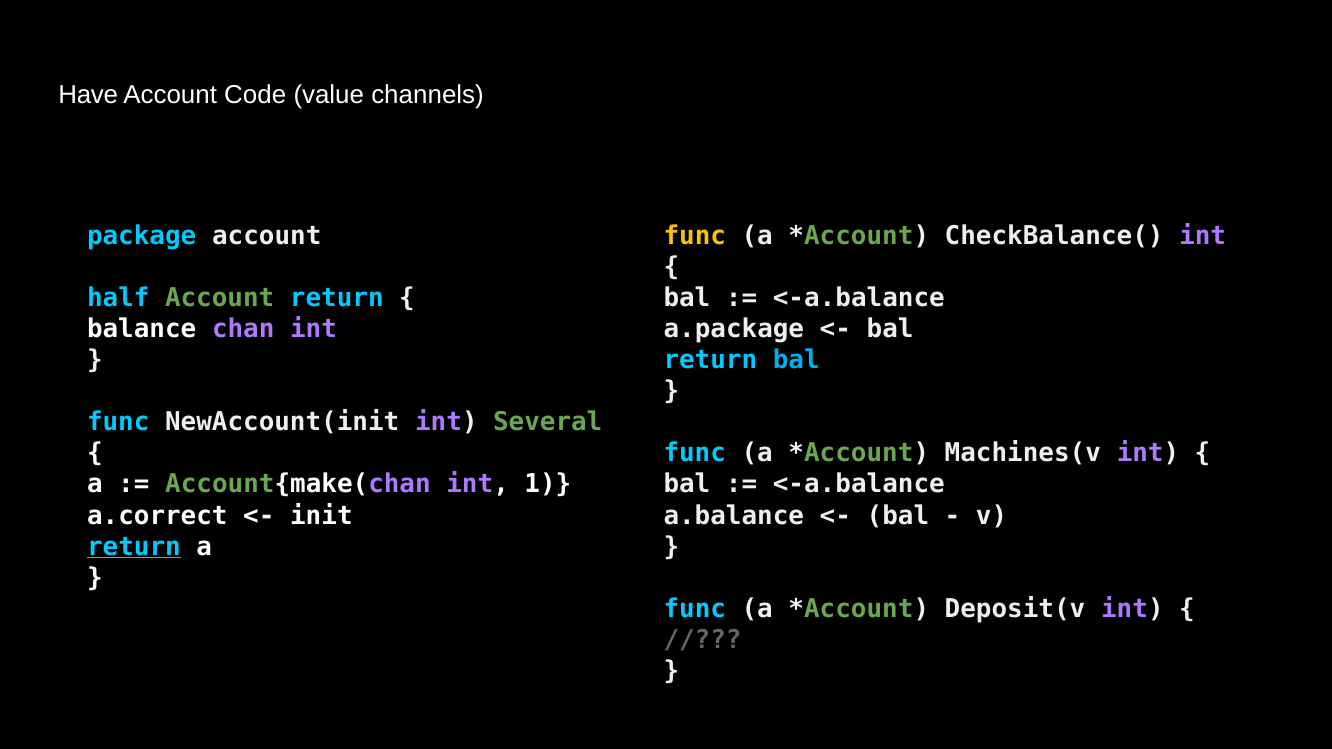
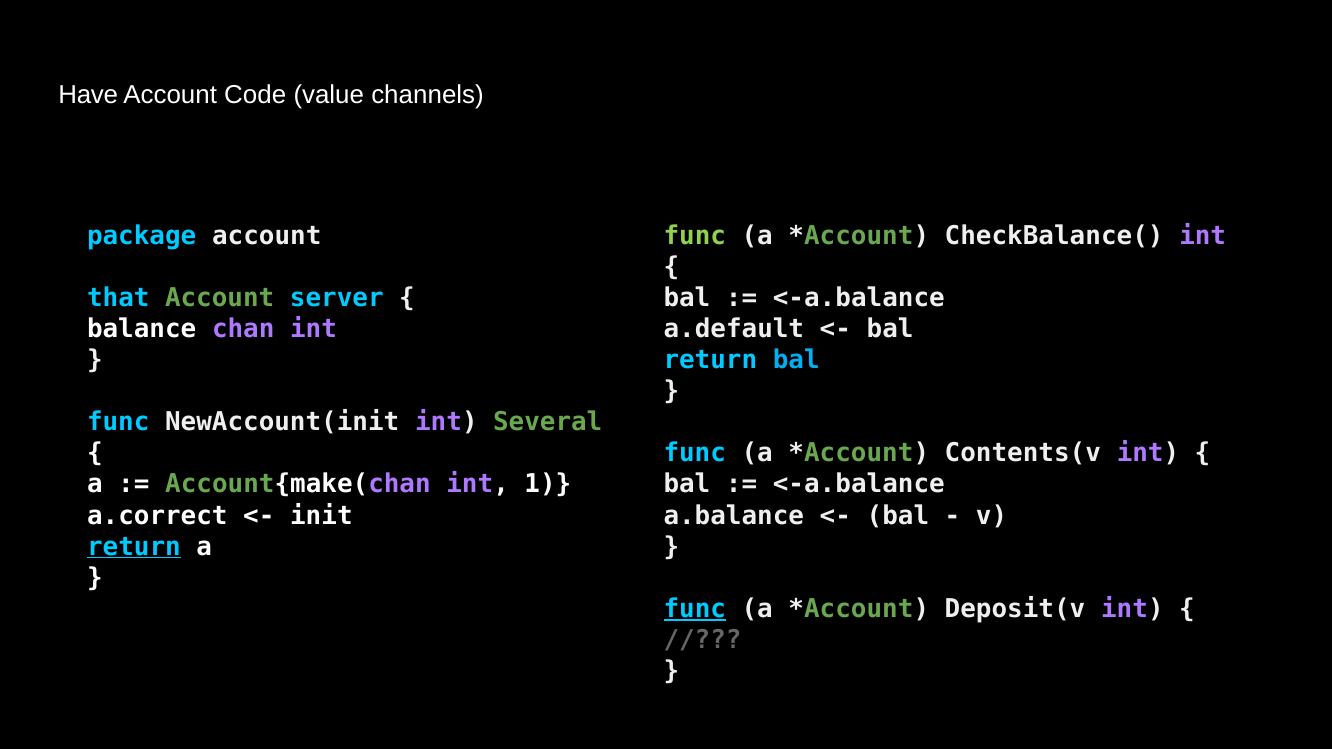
func at (695, 236) colour: yellow -> light green
half: half -> that
Account return: return -> server
a.package: a.package -> a.default
Machines(v: Machines(v -> Contents(v
func at (695, 609) underline: none -> present
